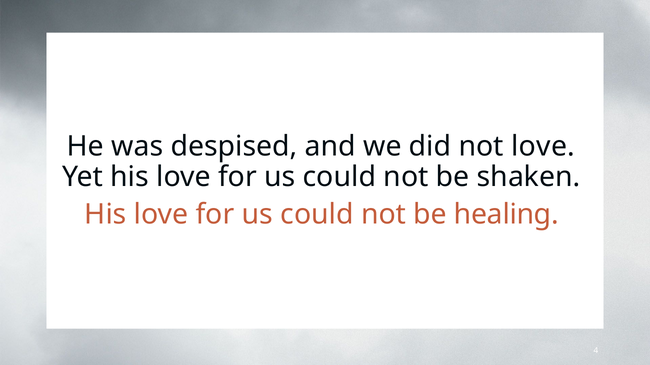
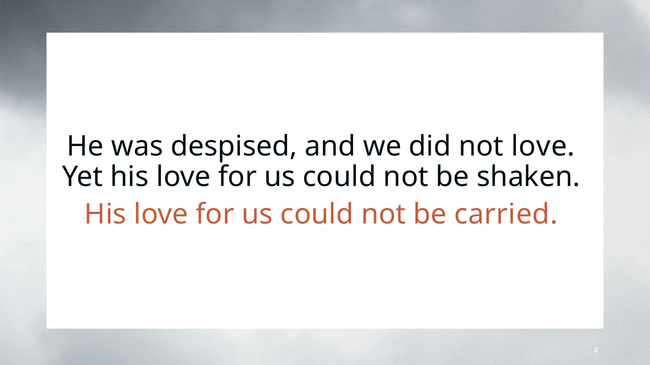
healing: healing -> carried
